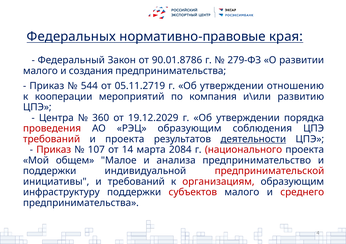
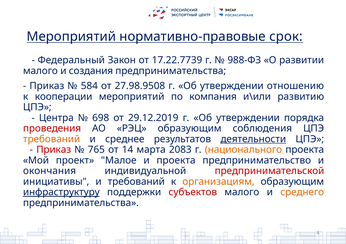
Федеральных at (71, 37): Федеральных -> Мероприятий
края: края -> срок
90.01.8786: 90.01.8786 -> 17.22.7739
279-ФЗ: 279-ФЗ -> 988-ФЗ
544: 544 -> 584
05.11.2719: 05.11.2719 -> 27.98.9508
360: 360 -> 698
19.12.2029: 19.12.2029 -> 29.12.2019
требований at (52, 139) colour: red -> orange
и проекта: проекта -> среднее
107: 107 -> 765
2084: 2084 -> 2083
национального colour: red -> orange
общем: общем -> проект
и анализа: анализа -> проекта
поддержки at (50, 171): поддержки -> окончания
организациям colour: red -> orange
инфраструктуру underline: none -> present
среднего colour: red -> orange
